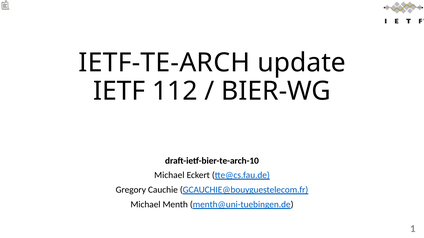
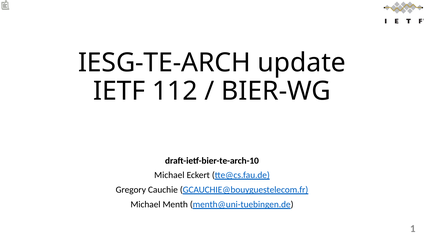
IETF-TE-ARCH: IETF-TE-ARCH -> IESG-TE-ARCH
